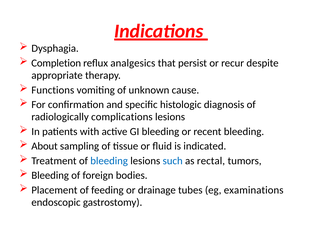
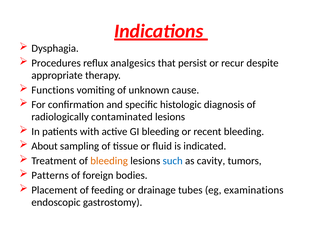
Completion: Completion -> Procedures
complications: complications -> contaminated
bleeding at (109, 161) colour: blue -> orange
rectal: rectal -> cavity
Bleeding at (50, 176): Bleeding -> Patterns
